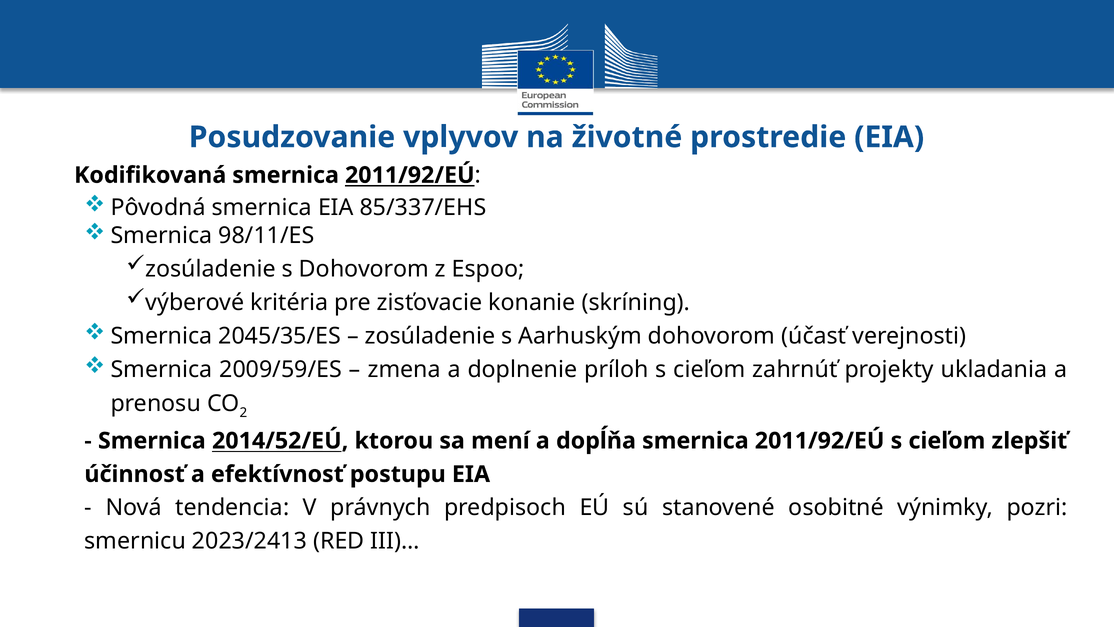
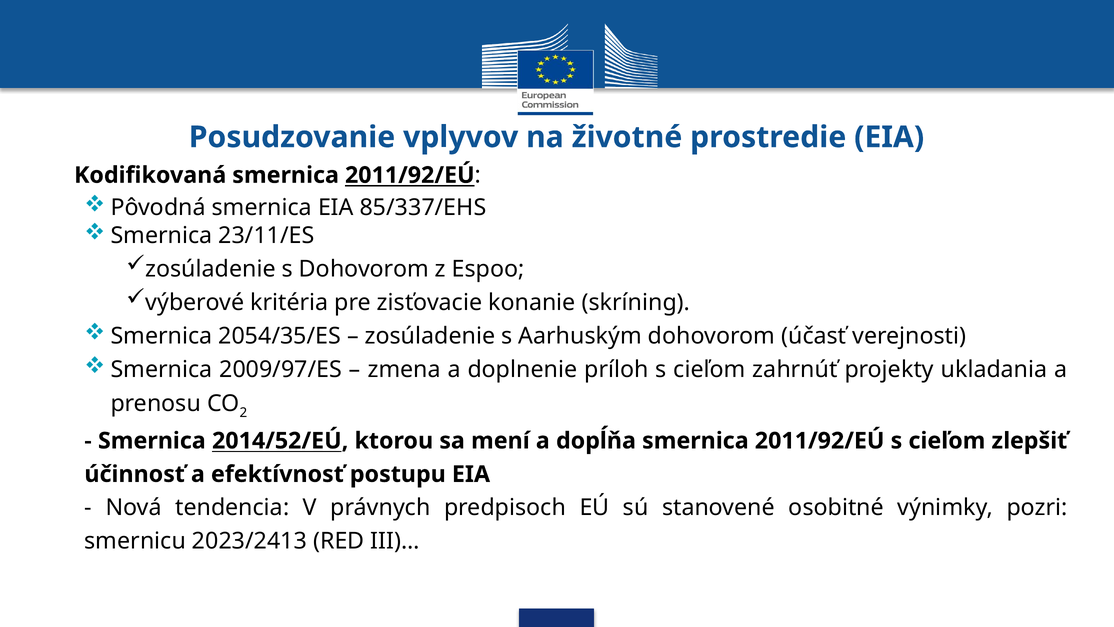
98/11/ES: 98/11/ES -> 23/11/ES
2045/35/ES: 2045/35/ES -> 2054/35/ES
2009/59/ES: 2009/59/ES -> 2009/97/ES
